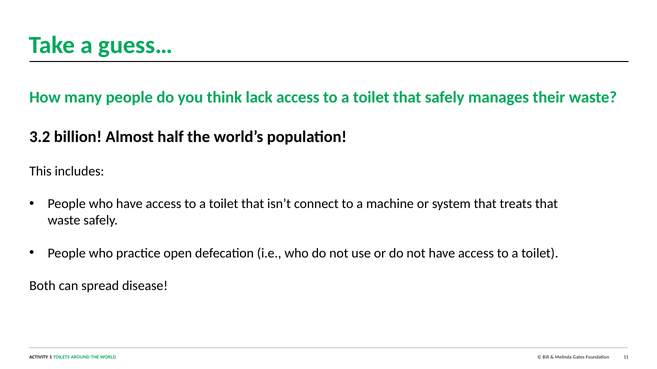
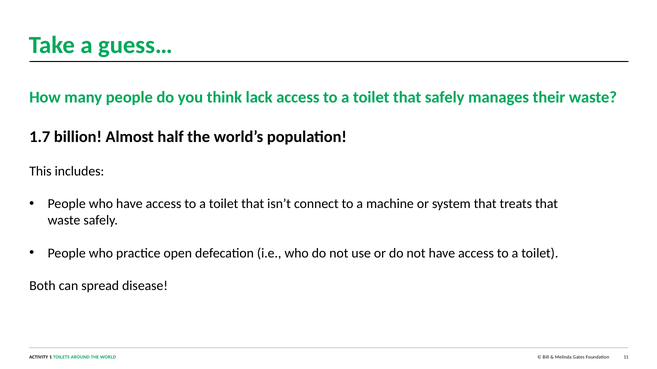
3.2: 3.2 -> 1.7
